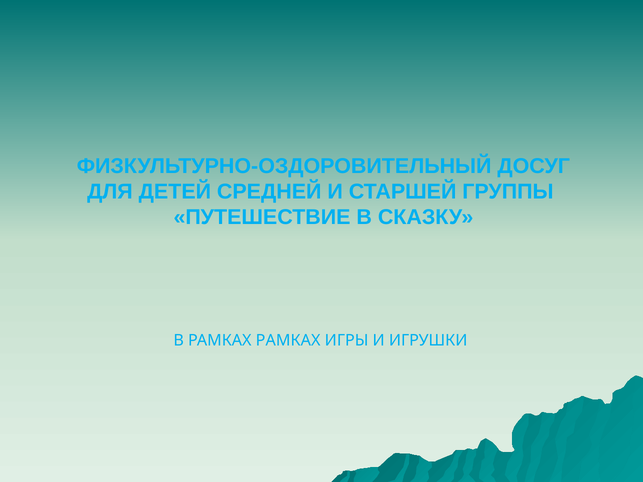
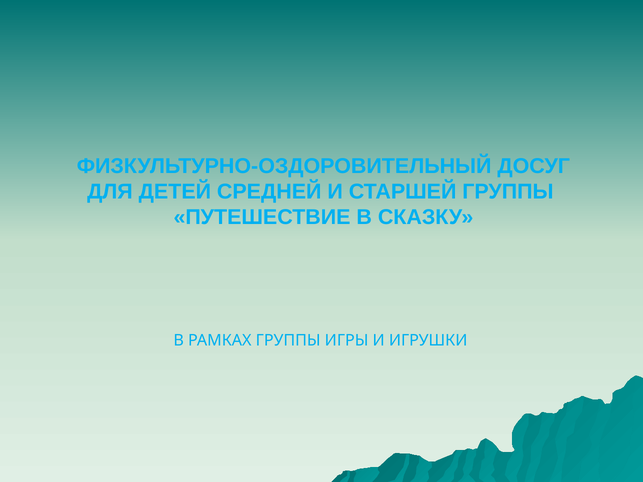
РАМКАХ РАМКАХ: РАМКАХ -> ГРУППЫ
